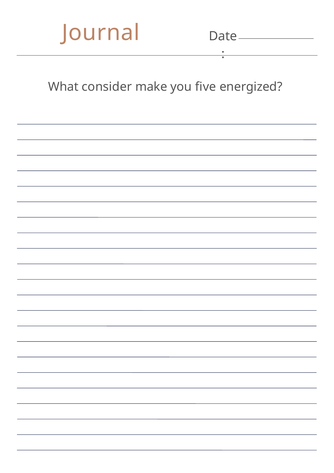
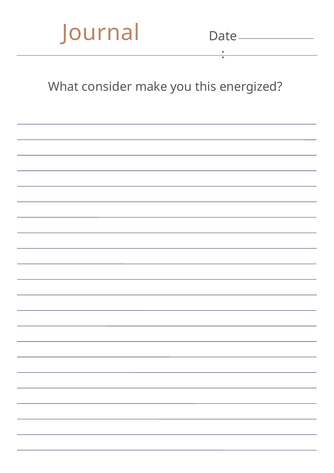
five: five -> this
